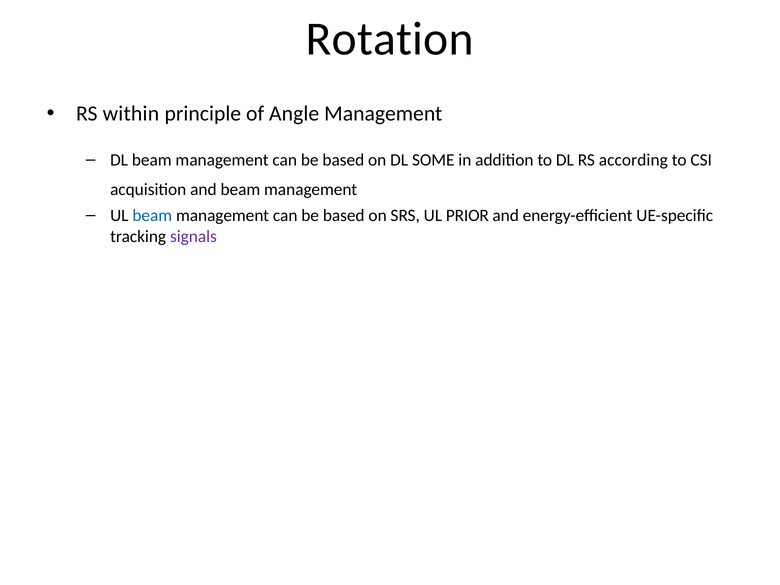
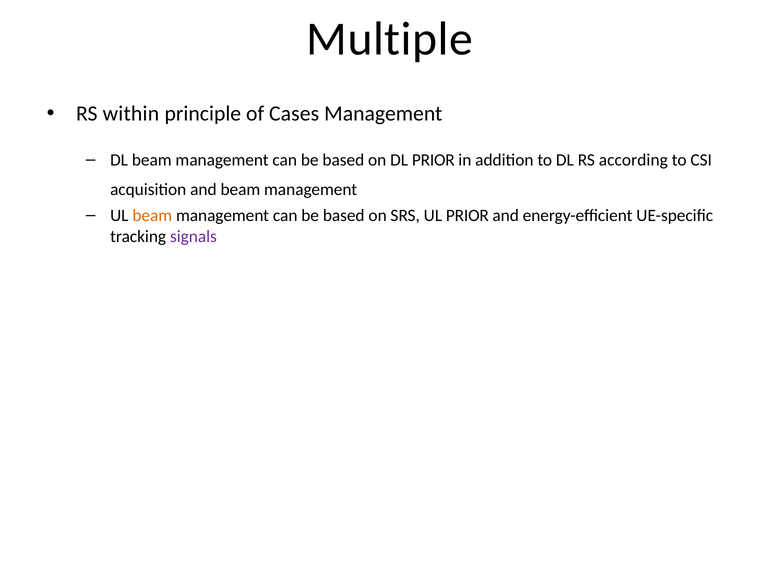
Rotation: Rotation -> Multiple
Angle: Angle -> Cases
DL SOME: SOME -> PRIOR
beam at (152, 216) colour: blue -> orange
